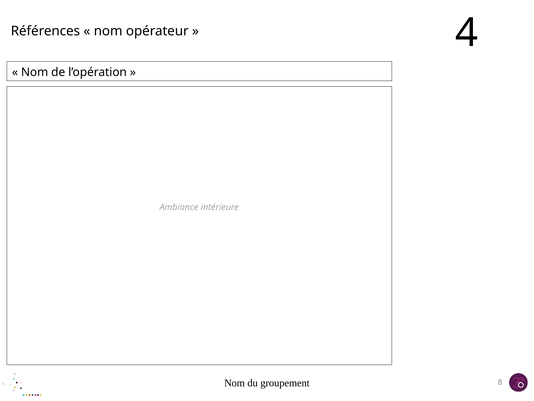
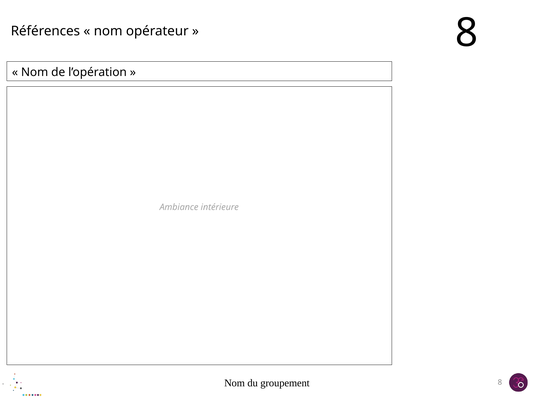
4 at (467, 33): 4 -> 8
